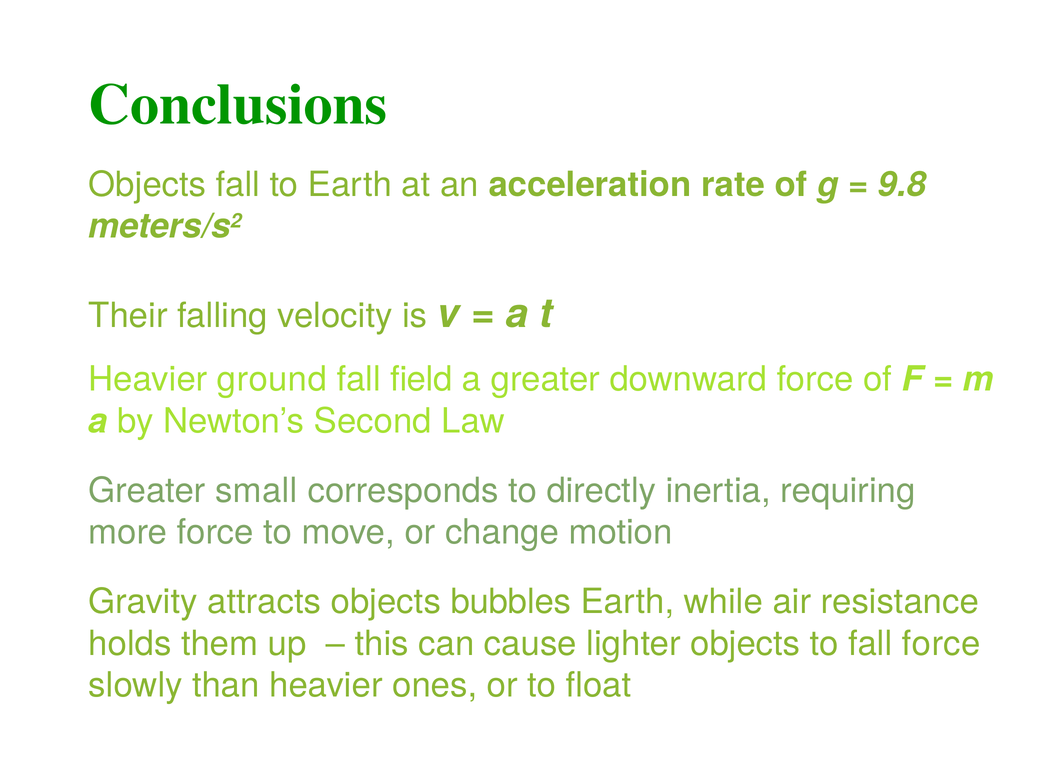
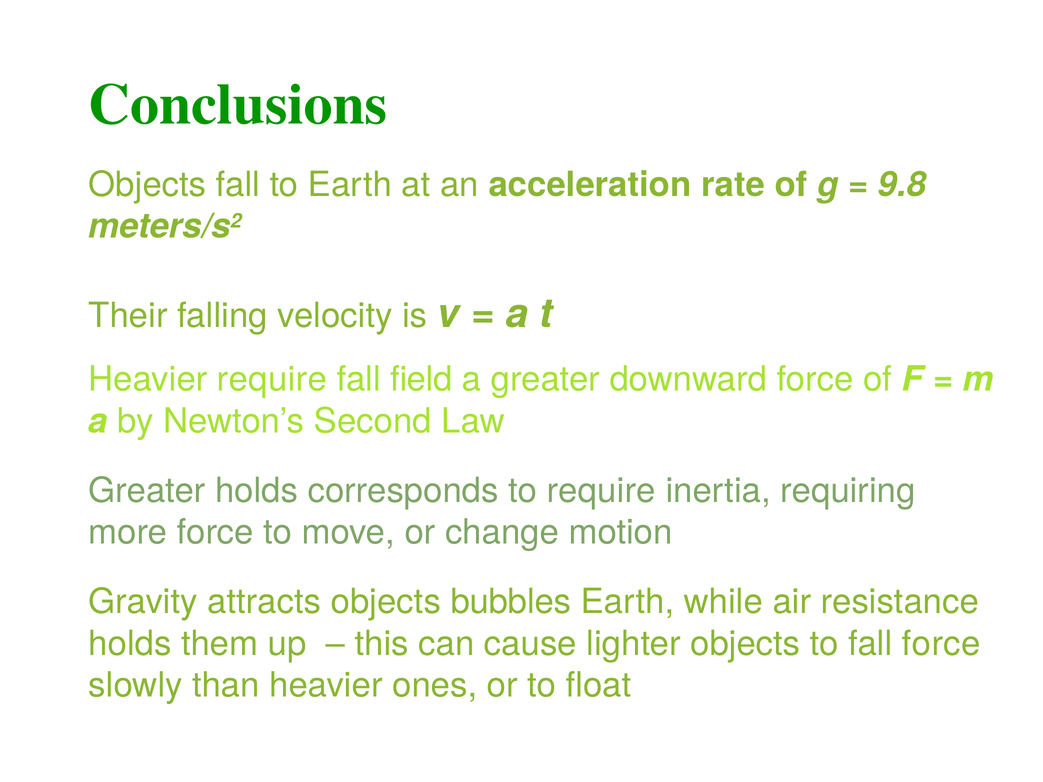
Heavier ground: ground -> require
Greater small: small -> holds
to directly: directly -> require
